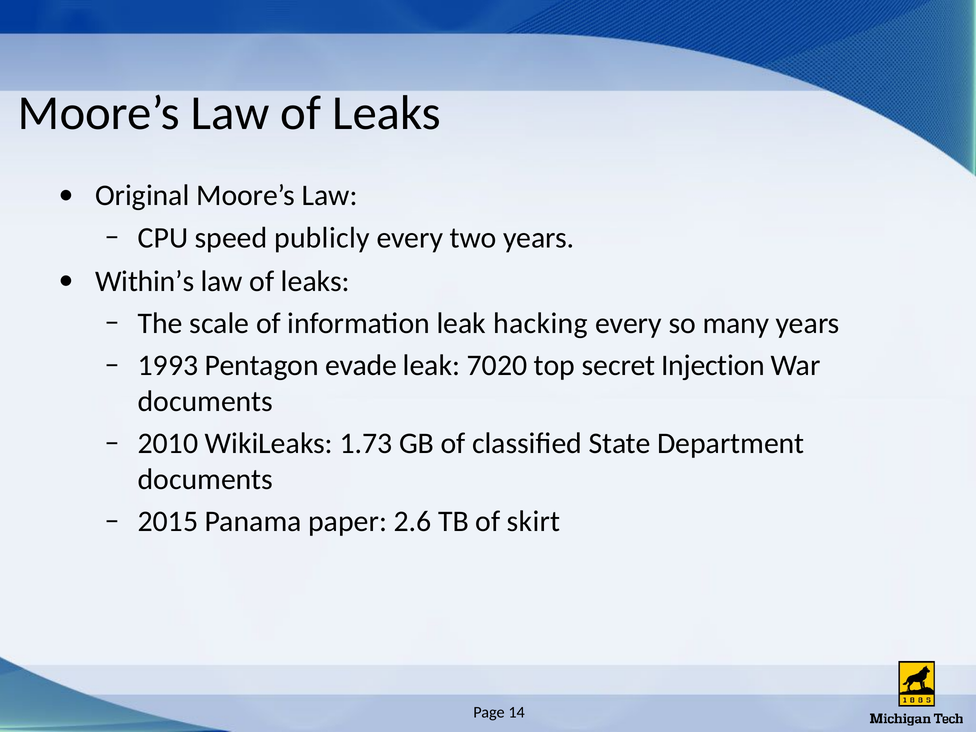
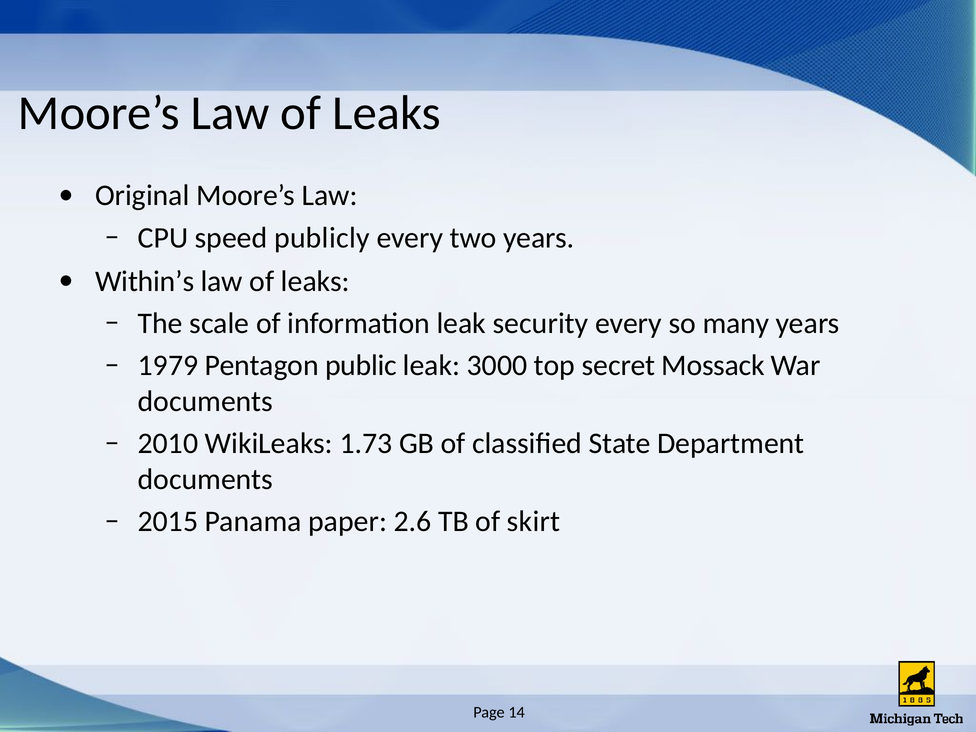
hacking: hacking -> security
1993: 1993 -> 1979
evade: evade -> public
7020: 7020 -> 3000
Injection: Injection -> Mossack
